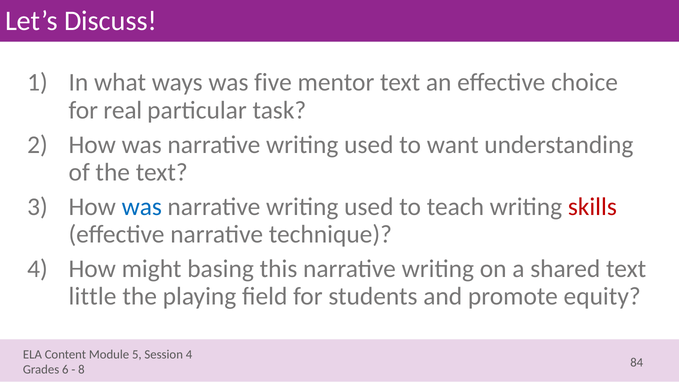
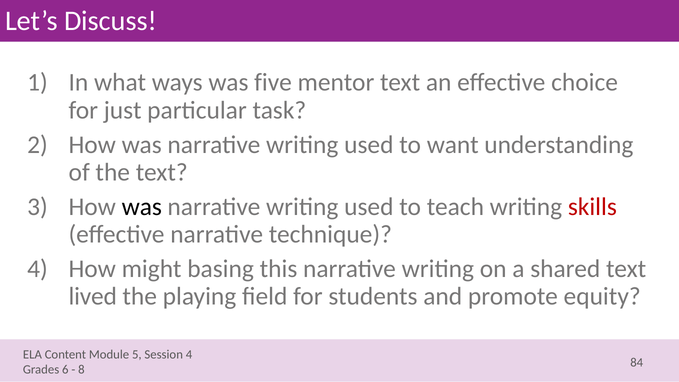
real: real -> just
was at (142, 207) colour: blue -> black
little: little -> lived
